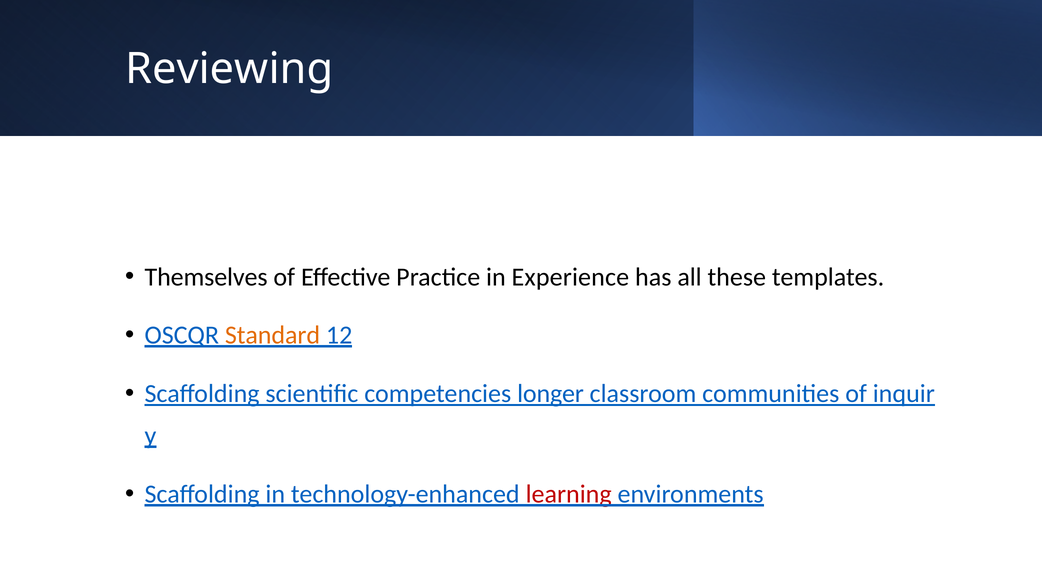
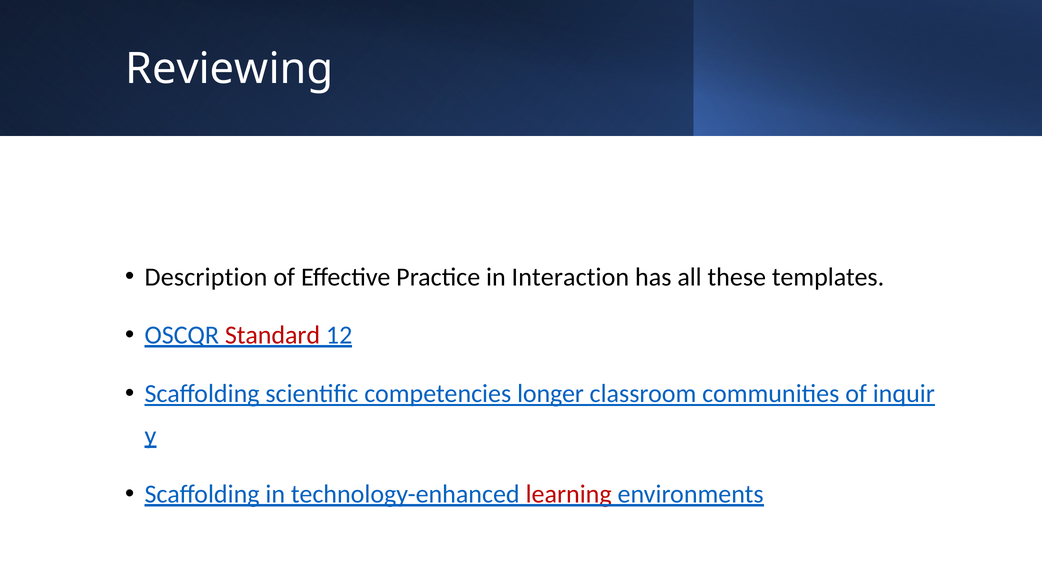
Themselves: Themselves -> Description
Experience: Experience -> Interaction
Standard colour: orange -> red
